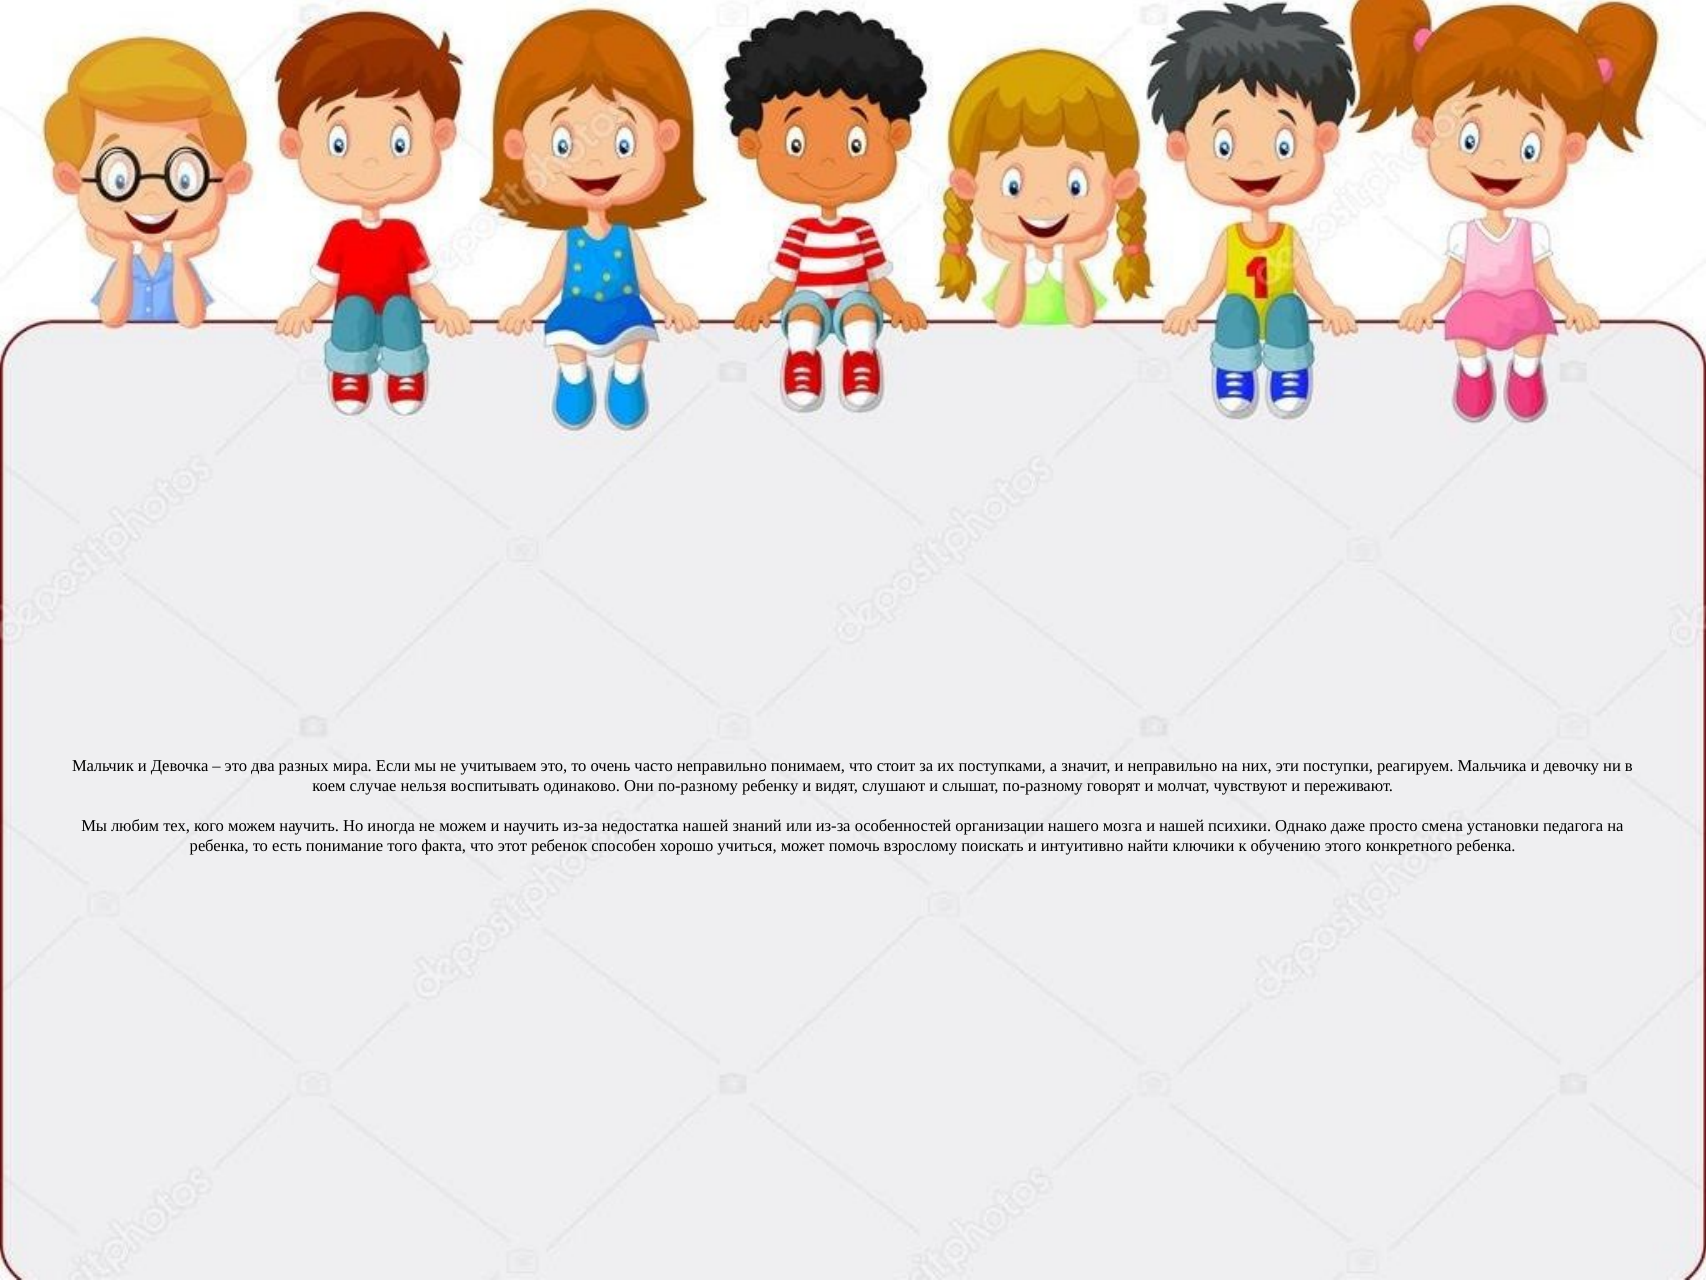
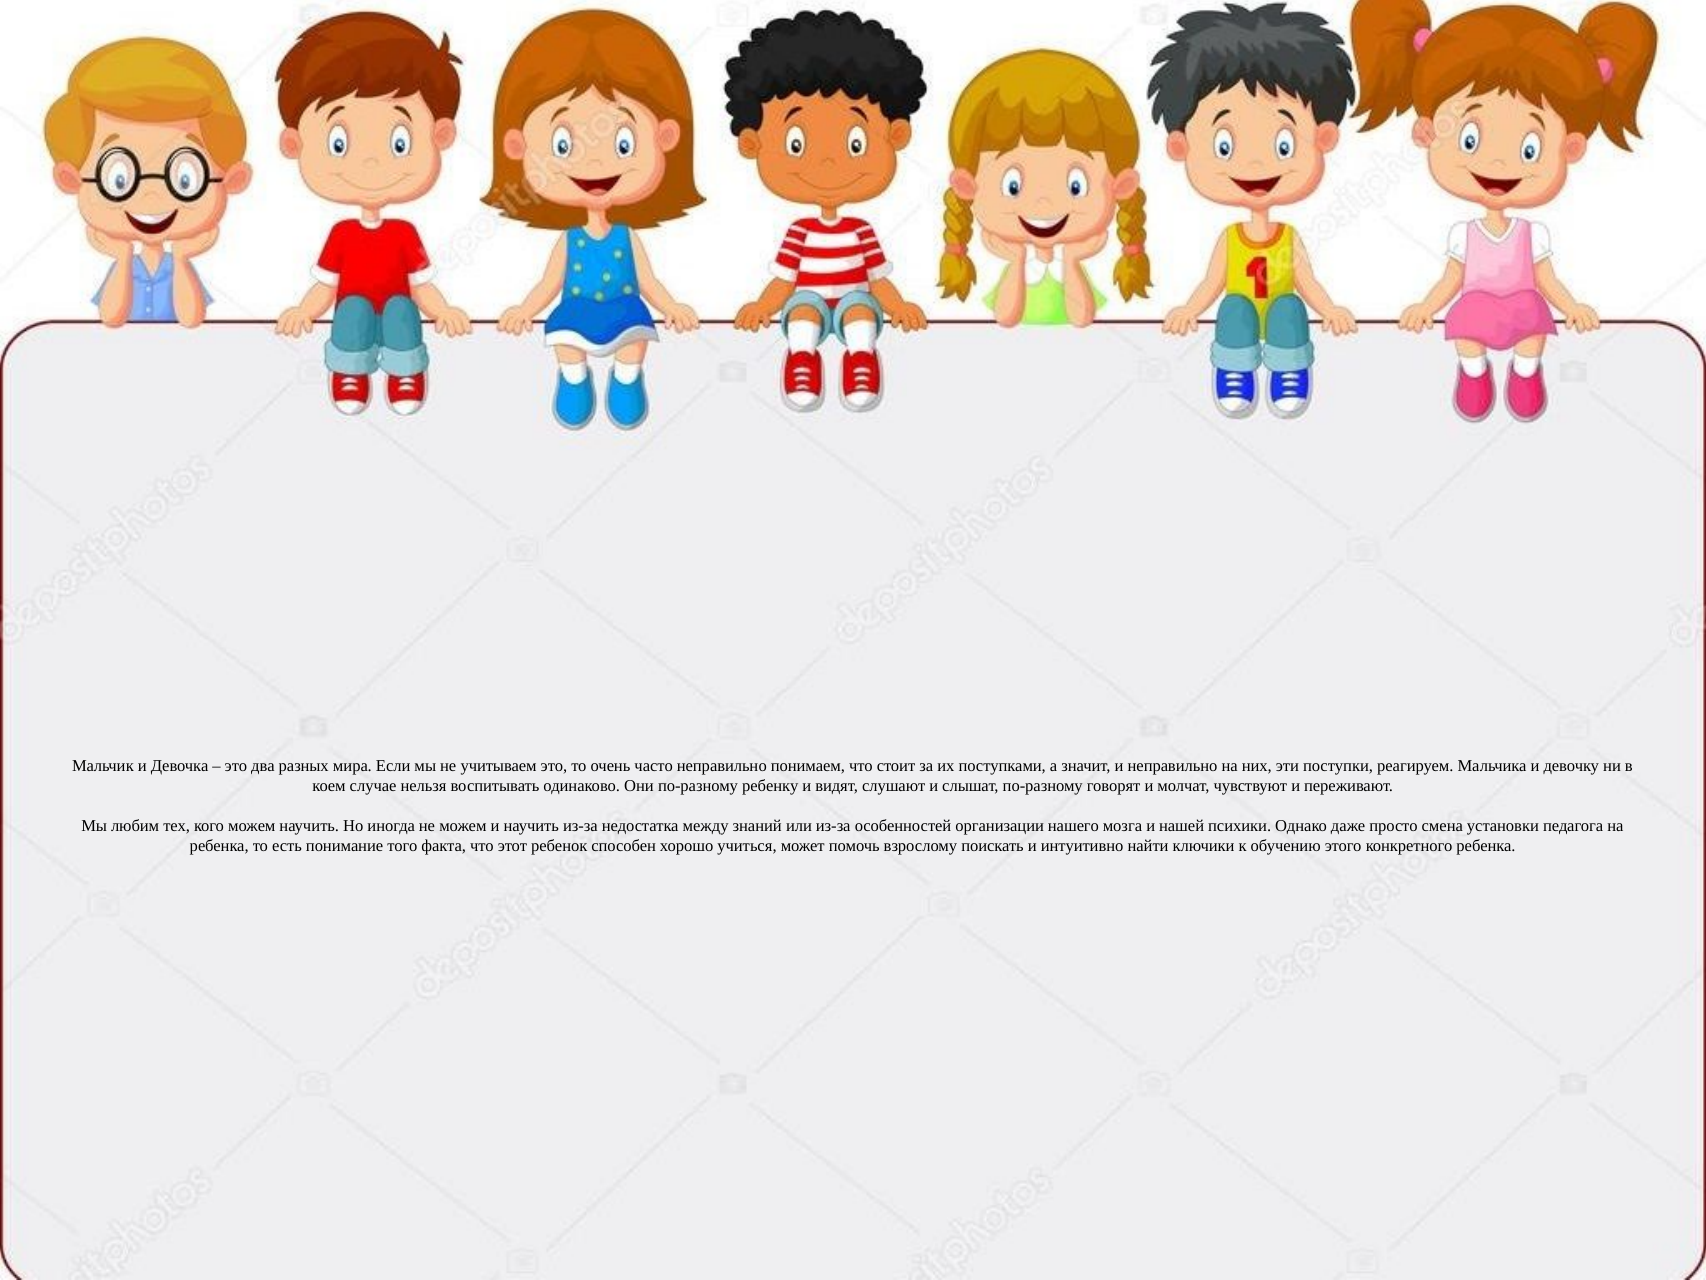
недостатка нашей: нашей -> между
